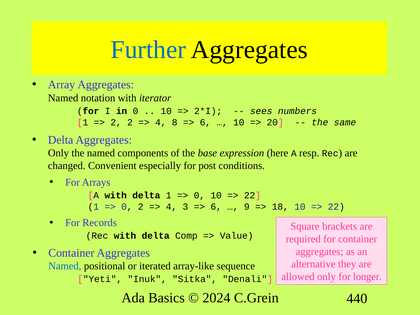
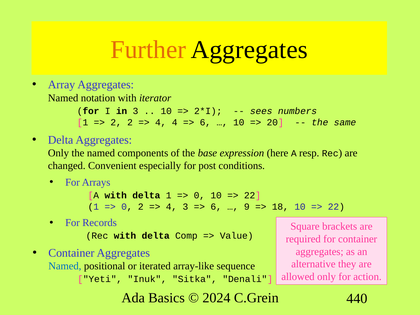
Further colour: blue -> orange
in 0: 0 -> 3
4 8: 8 -> 4
longer: longer -> action
